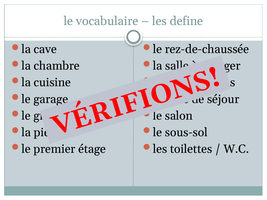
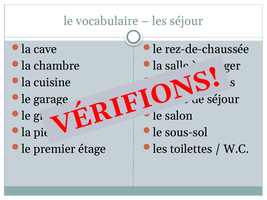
les define: define -> séjour
